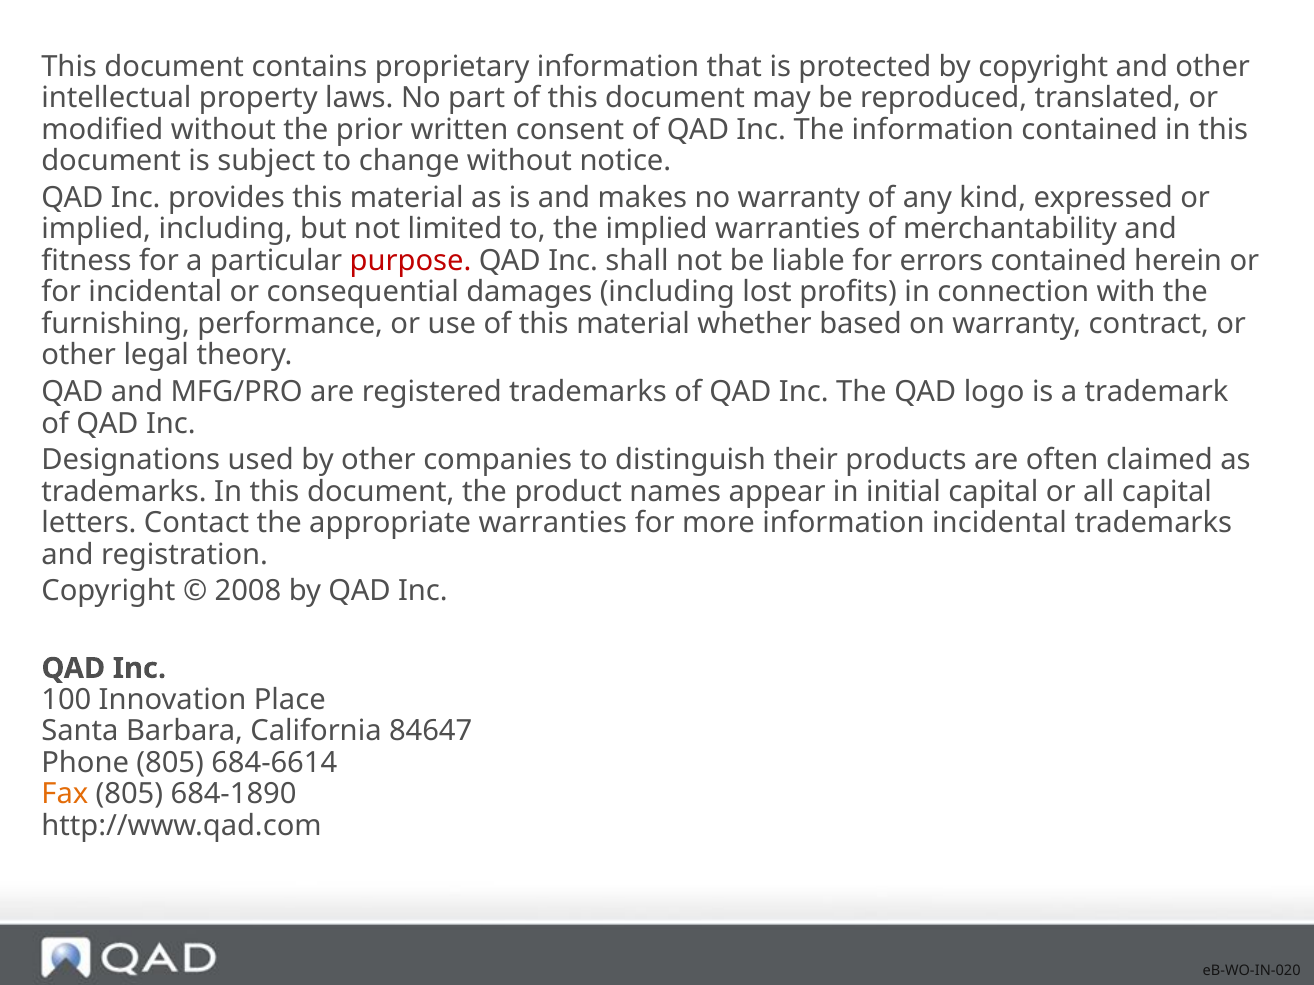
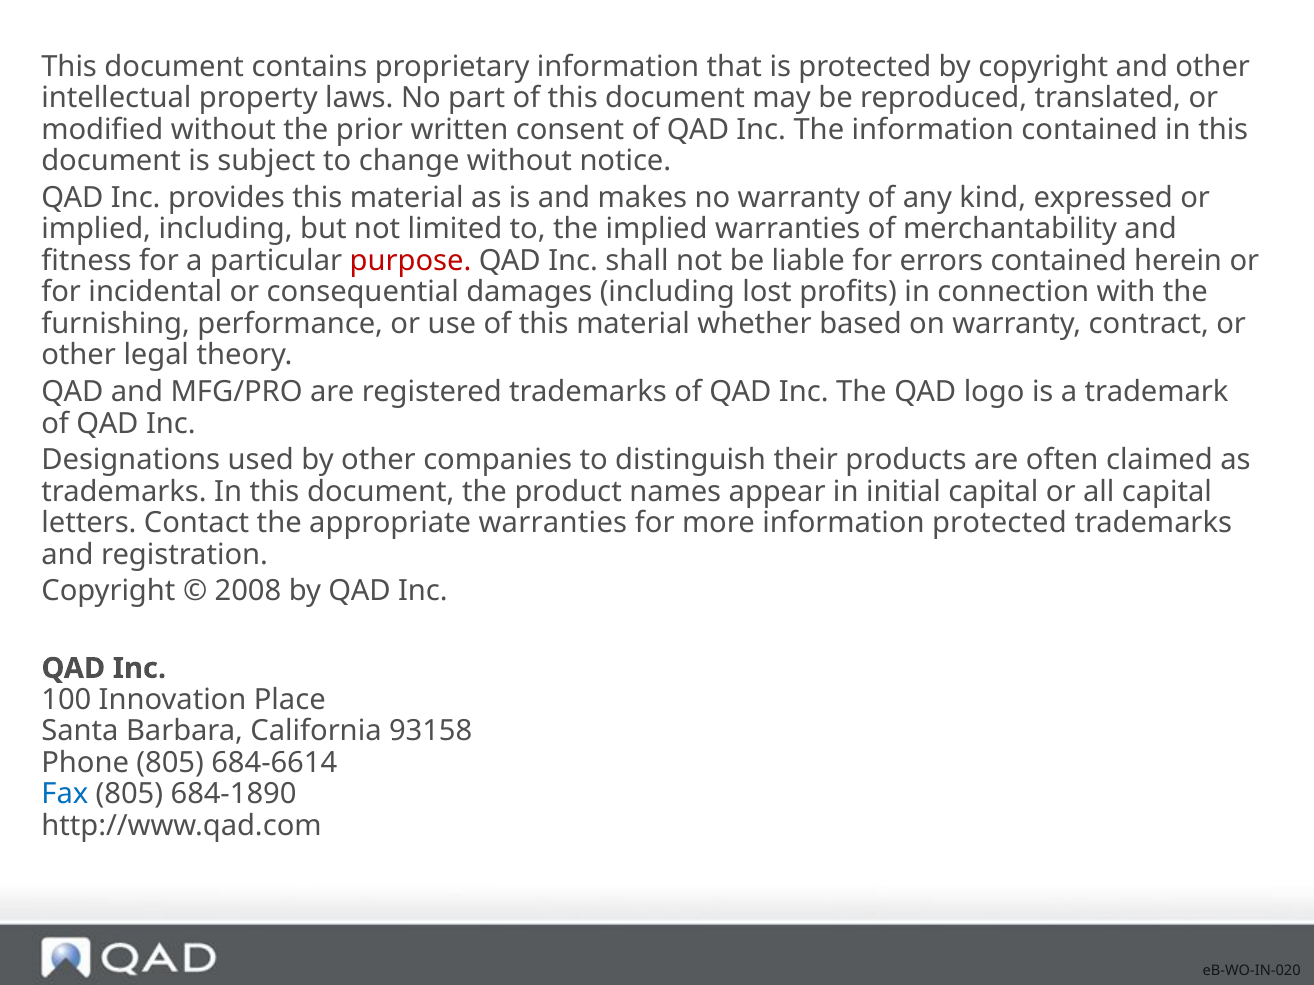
information incidental: incidental -> protected
84647: 84647 -> 93158
Fax colour: orange -> blue
